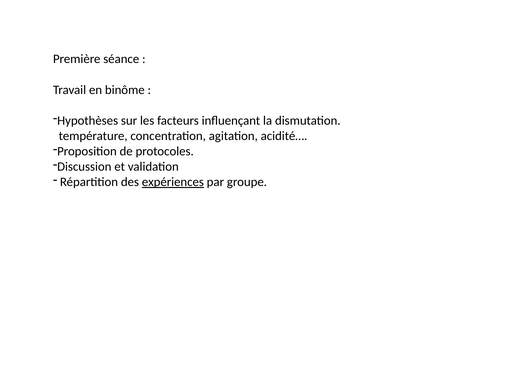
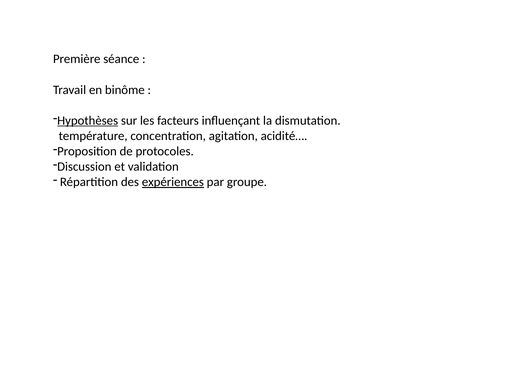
Hypothèses underline: none -> present
